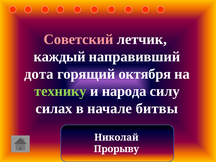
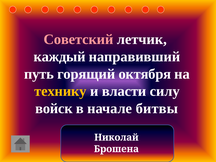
дота: дота -> путь
технику colour: light green -> yellow
народа: народа -> власти
силах: силах -> войск
Прорыву: Прорыву -> Брошена
